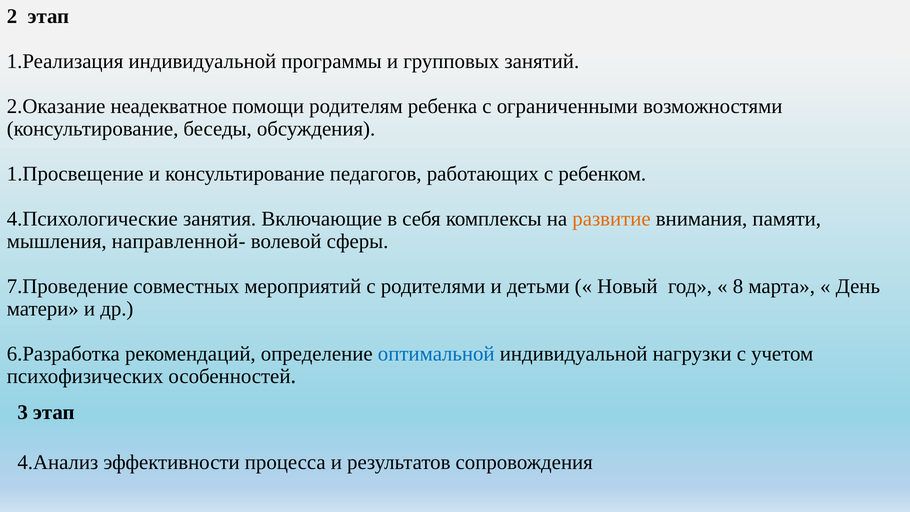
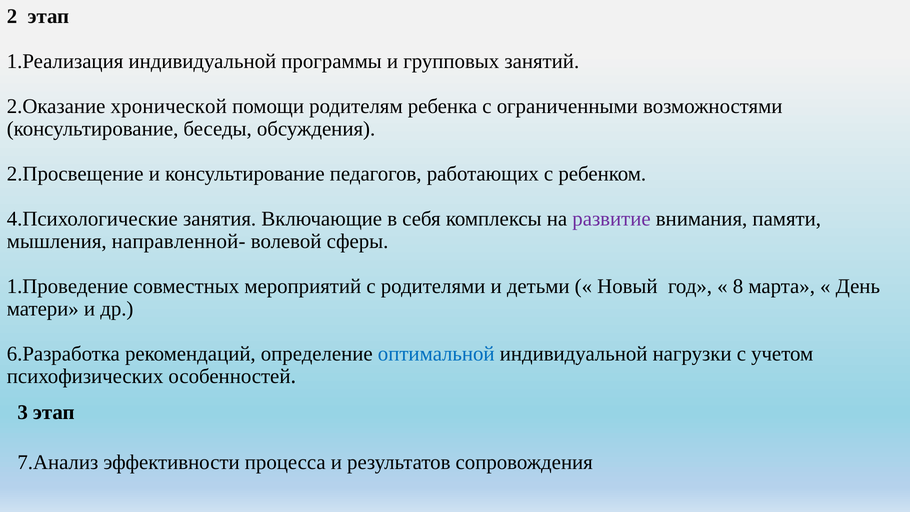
неадекватное: неадекватное -> хронической
1.Просвещение: 1.Просвещение -> 2.Просвещение
развитие colour: orange -> purple
7.Проведение: 7.Проведение -> 1.Проведение
4.Анализ: 4.Анализ -> 7.Анализ
